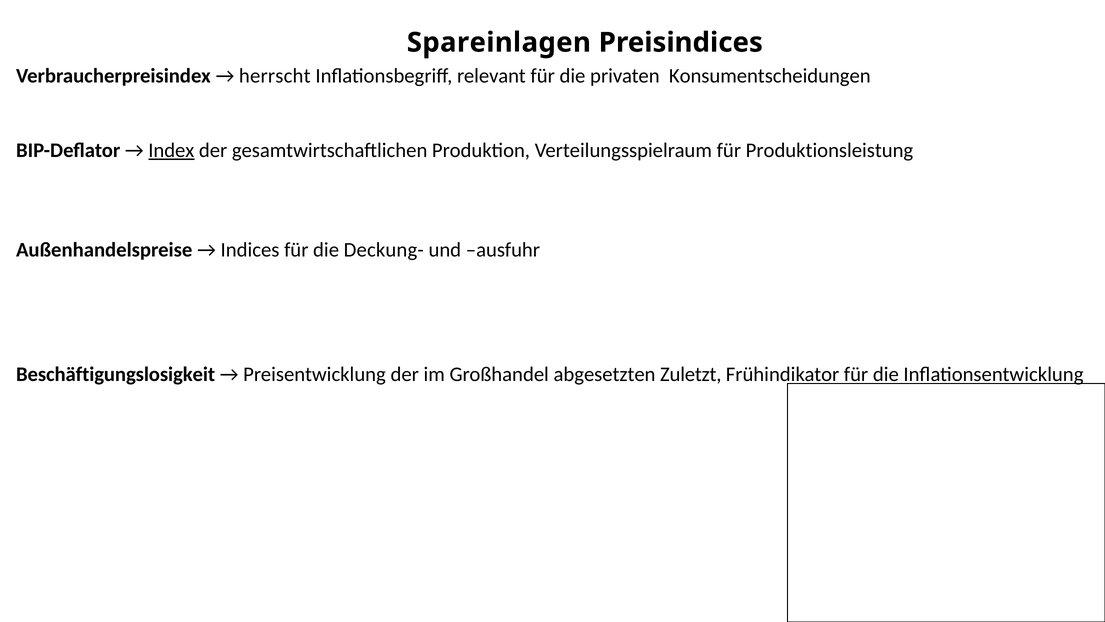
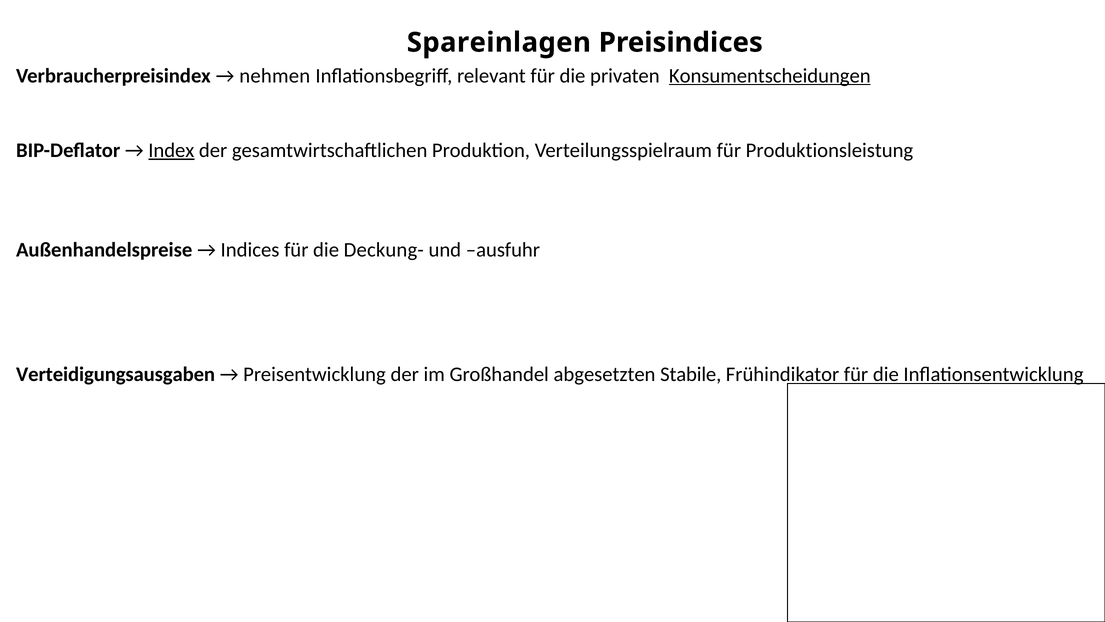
herrscht: herrscht -> nehmen
Konsumentscheidungen underline: none -> present
Beschäftigungslosigkeit: Beschäftigungslosigkeit -> Verteidigungsausgaben
Zuletzt: Zuletzt -> Stabile
